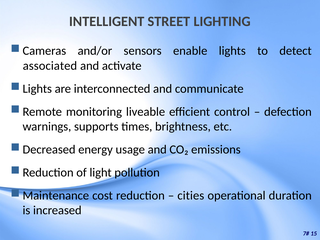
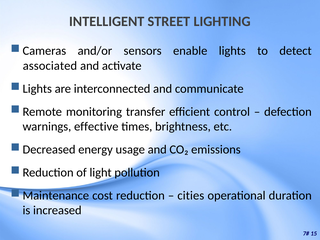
liveable: liveable -> transfer
supports: supports -> effective
